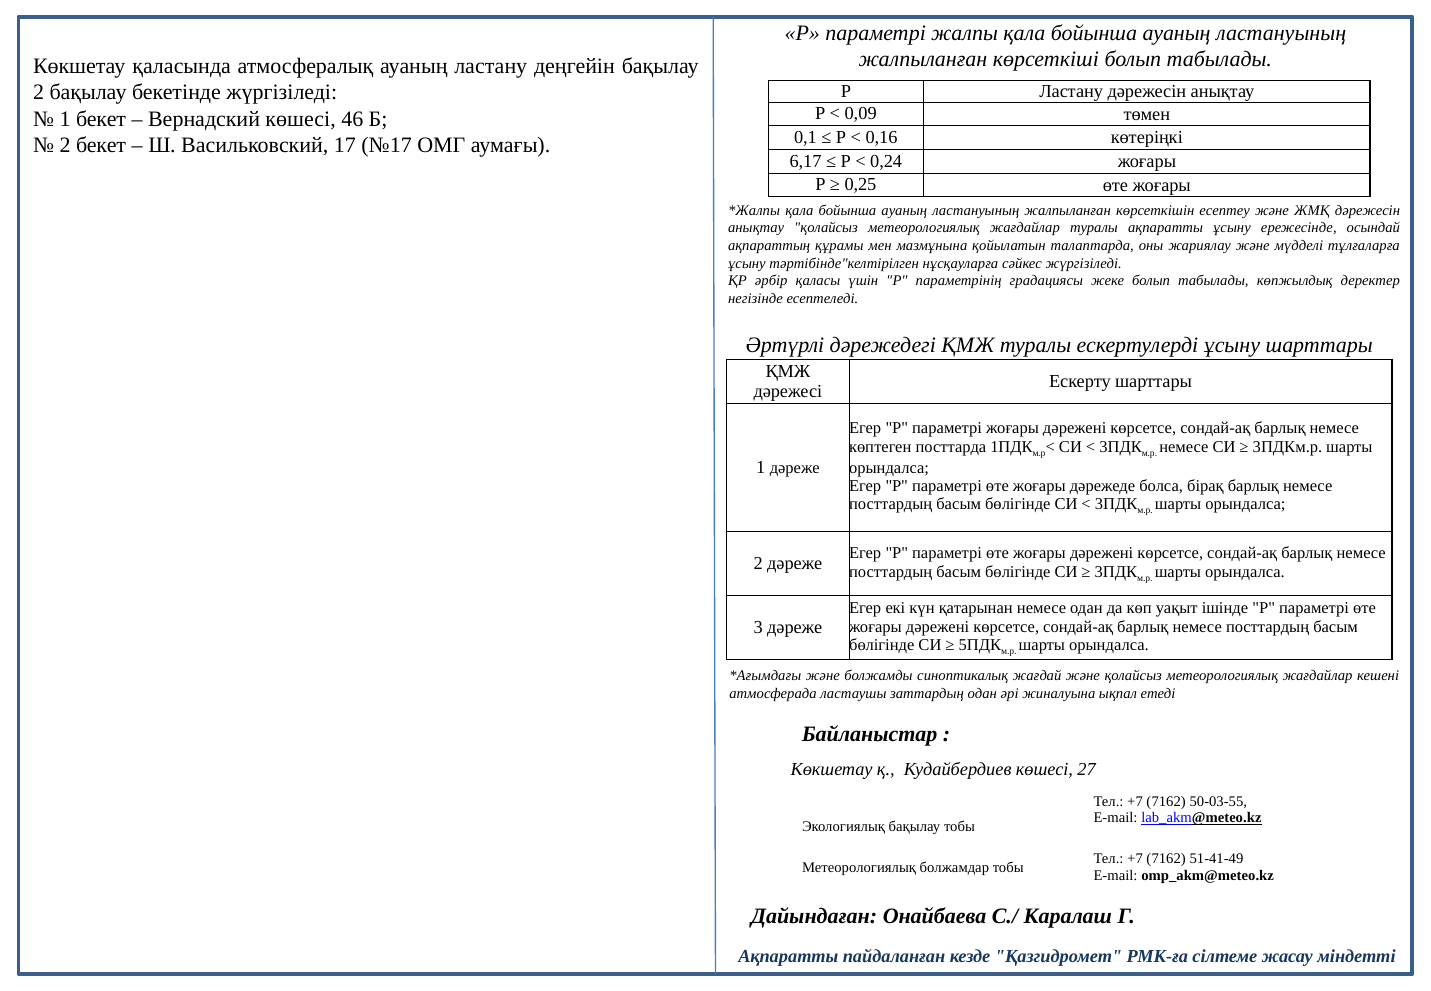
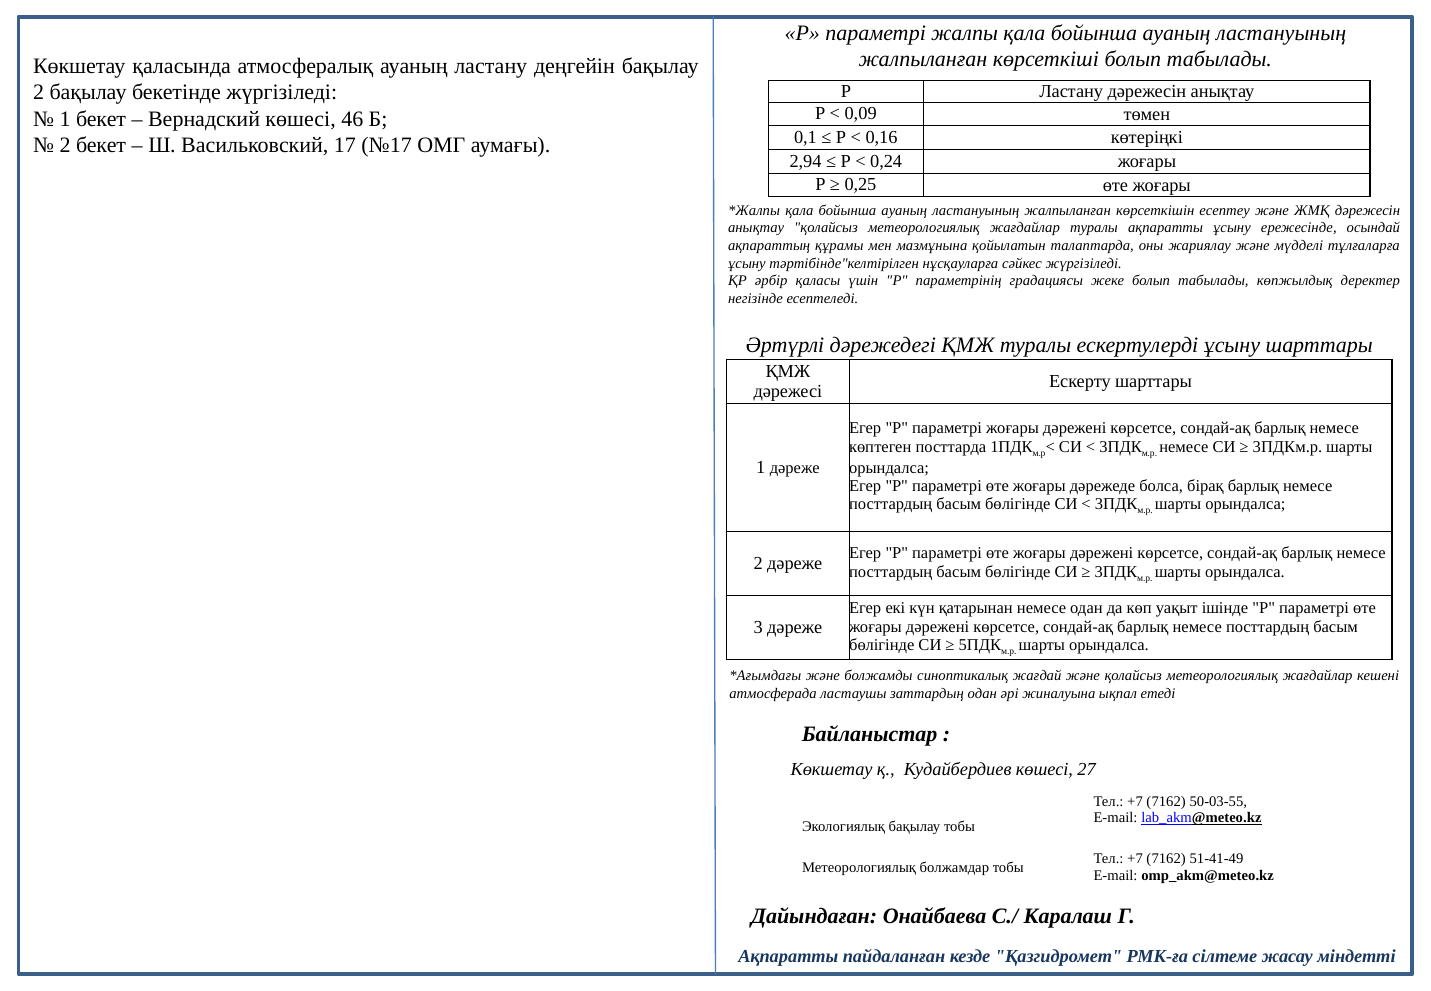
6,17: 6,17 -> 2,94
